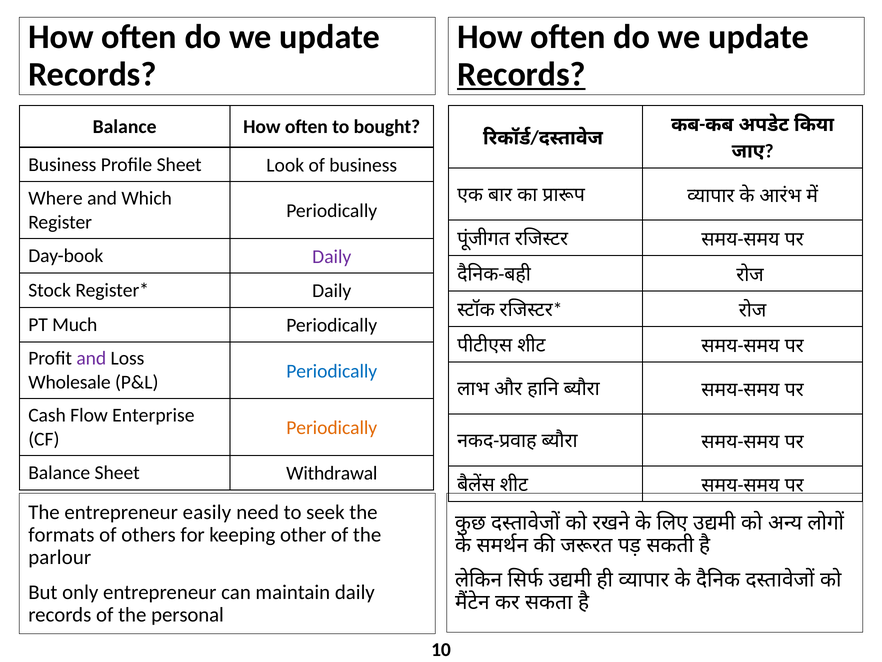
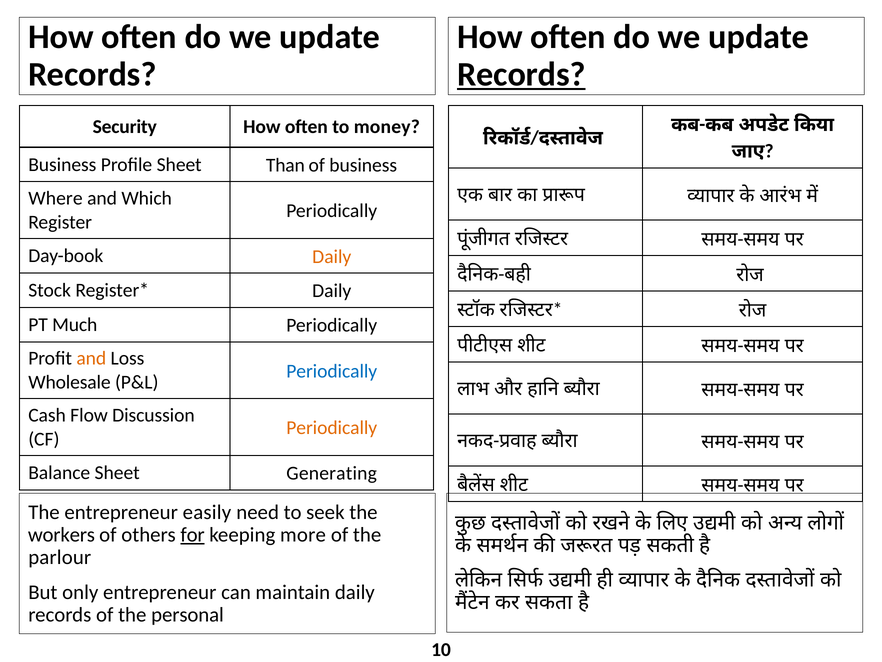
Balance at (125, 127): Balance -> Security
bought: bought -> money
Look: Look -> Than
Daily at (332, 256) colour: purple -> orange
and at (91, 358) colour: purple -> orange
Enterprise: Enterprise -> Discussion
Withdrawal: Withdrawal -> Generating
formats: formats -> workers
for underline: none -> present
other: other -> more
